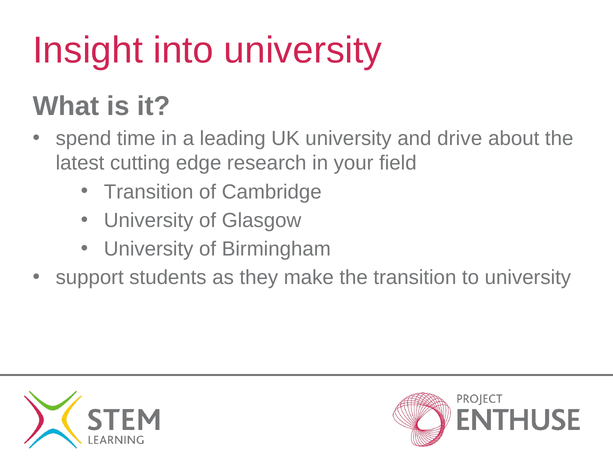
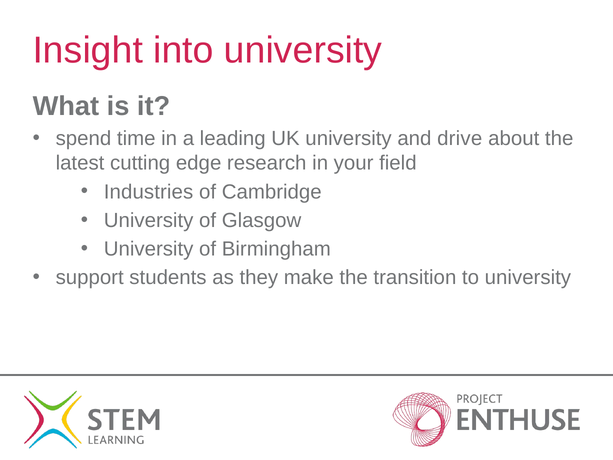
Transition at (149, 192): Transition -> Industries
